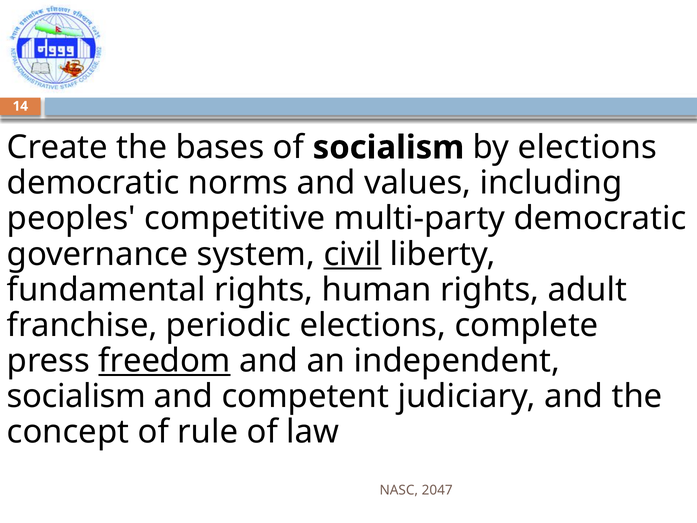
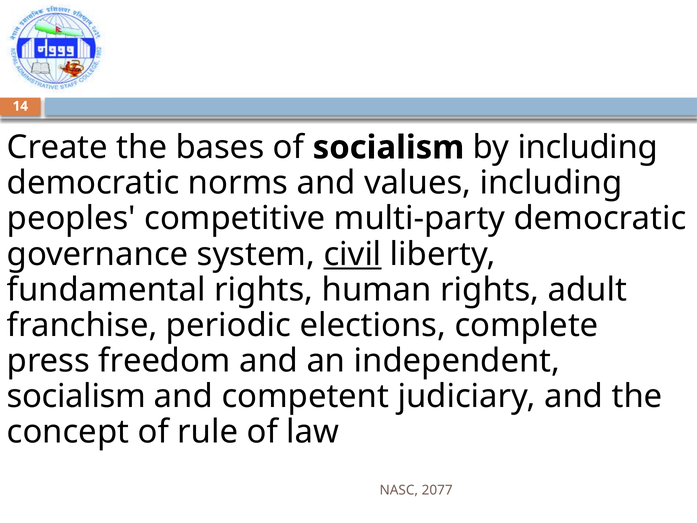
by elections: elections -> including
freedom underline: present -> none
2047: 2047 -> 2077
